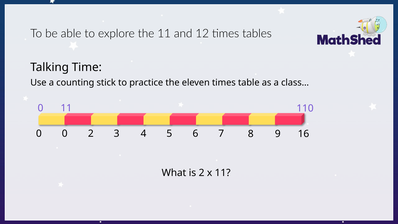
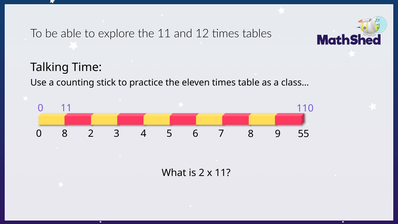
0 0: 0 -> 8
16: 16 -> 55
